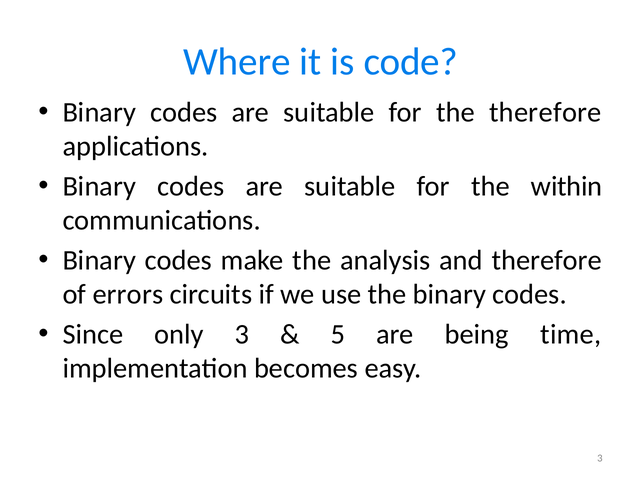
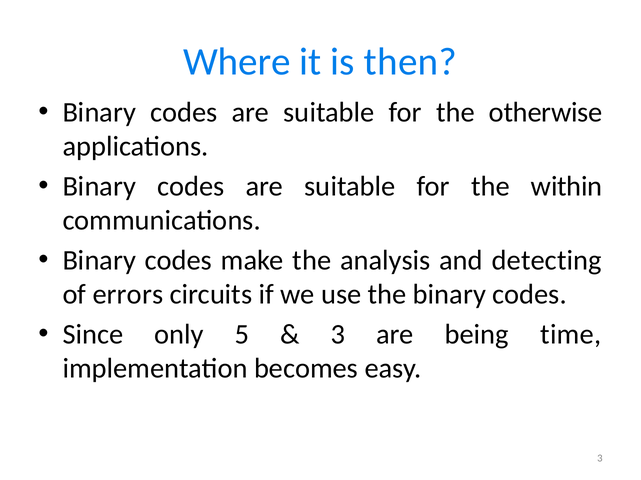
code: code -> then
the therefore: therefore -> otherwise
and therefore: therefore -> detecting
only 3: 3 -> 5
5 at (338, 335): 5 -> 3
